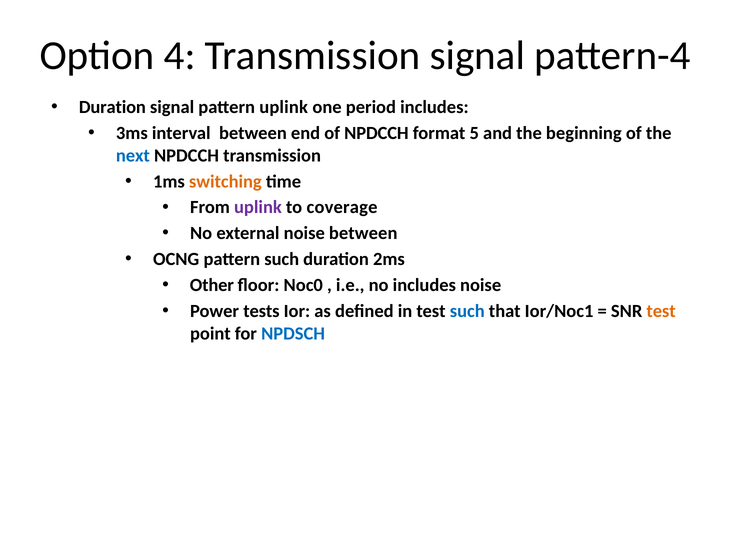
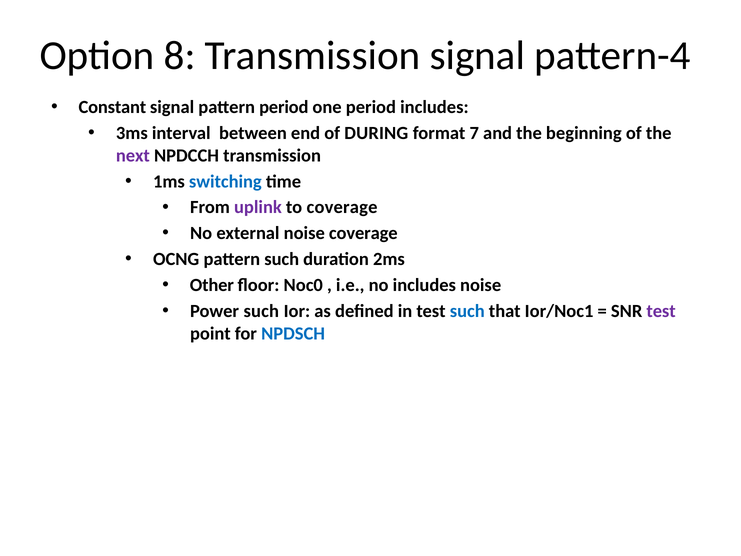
4: 4 -> 8
Duration at (112, 107): Duration -> Constant
pattern uplink: uplink -> period
of NPDCCH: NPDCCH -> DURING
5: 5 -> 7
next colour: blue -> purple
switching colour: orange -> blue
noise between: between -> coverage
Power tests: tests -> such
test at (661, 311) colour: orange -> purple
